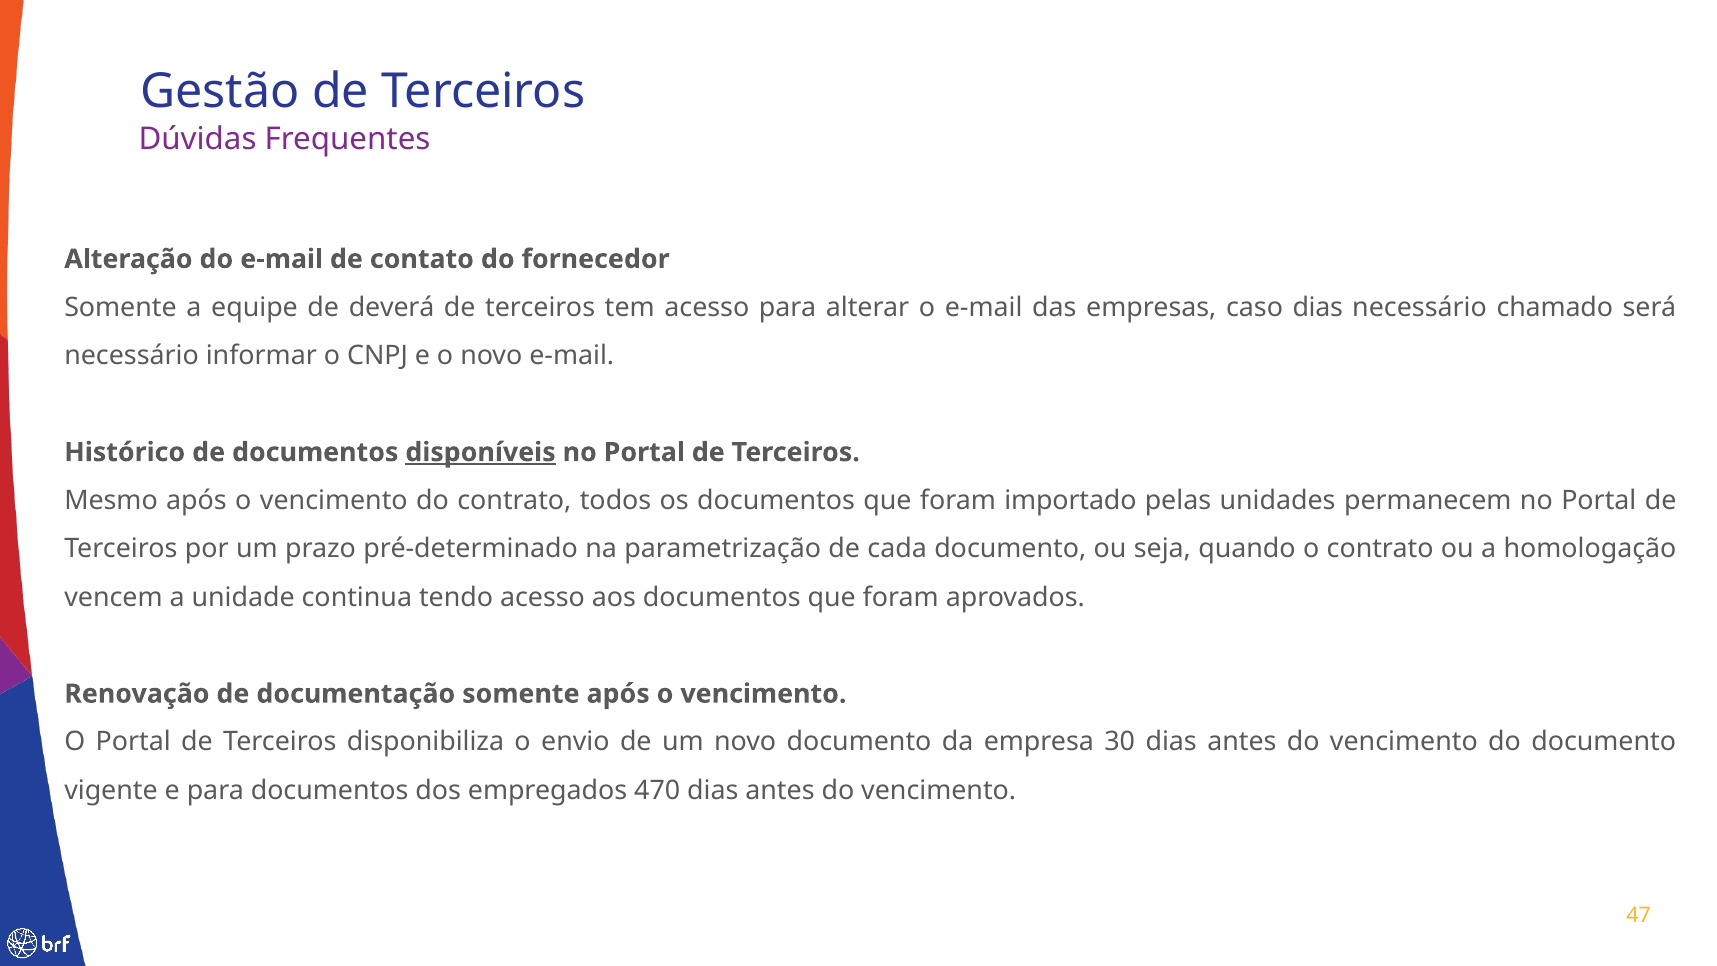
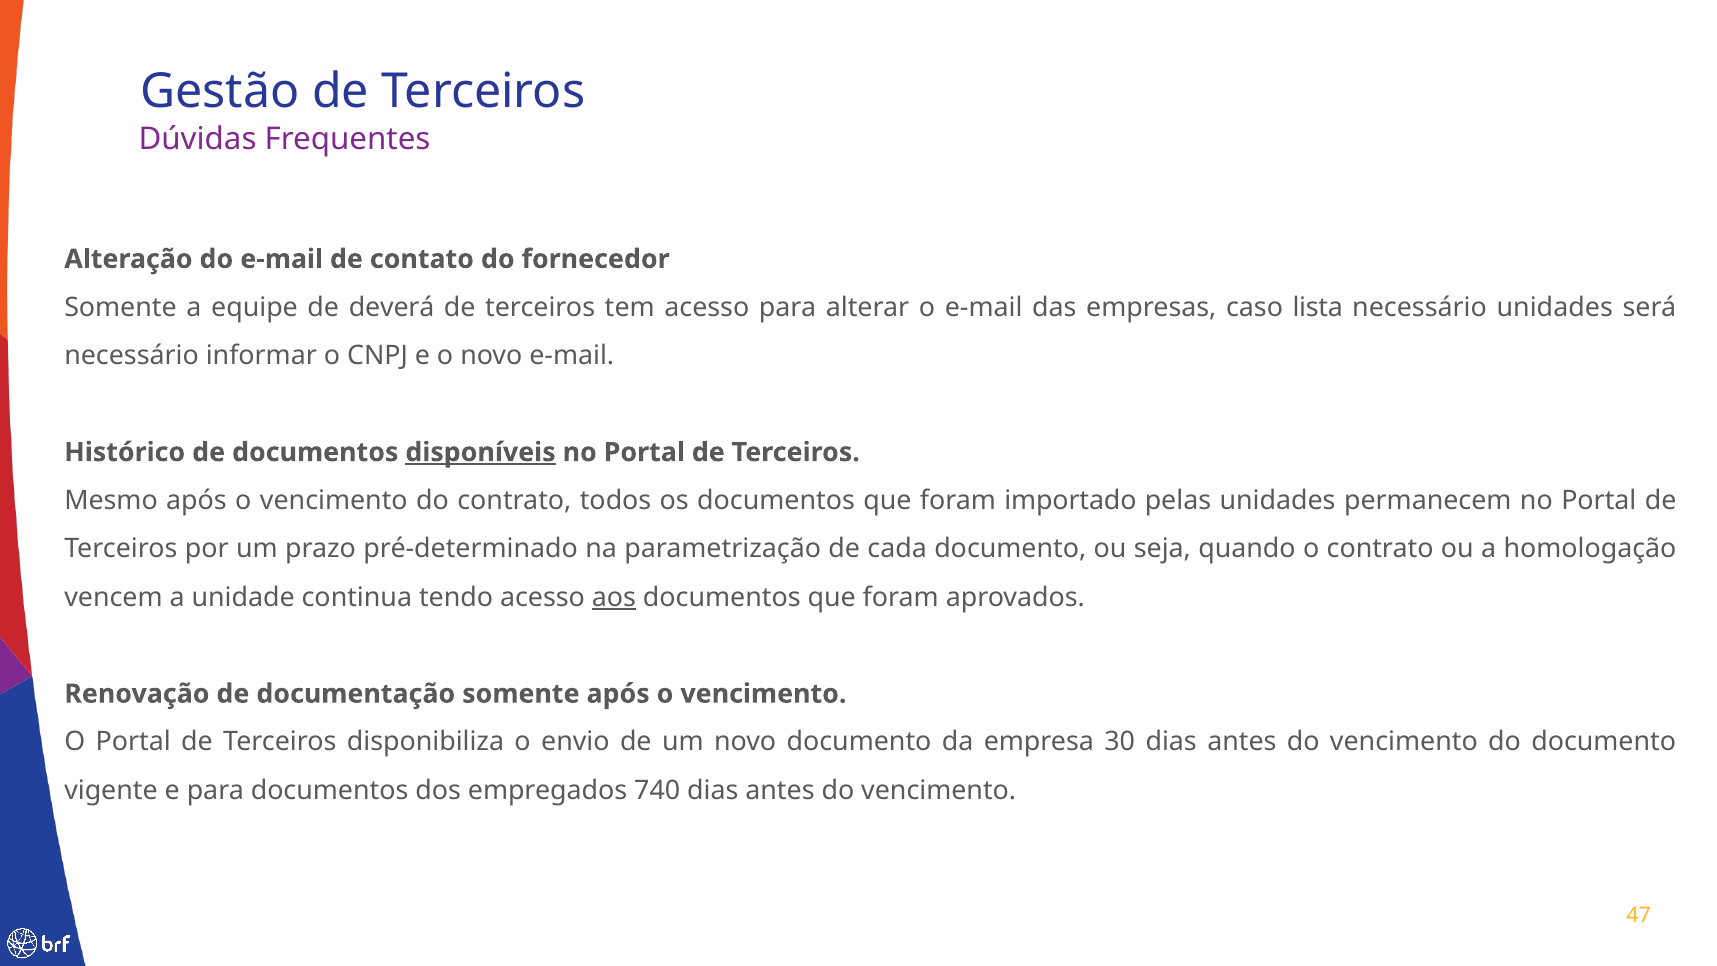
caso dias: dias -> lista
necessário chamado: chamado -> unidades
aos underline: none -> present
470: 470 -> 740
